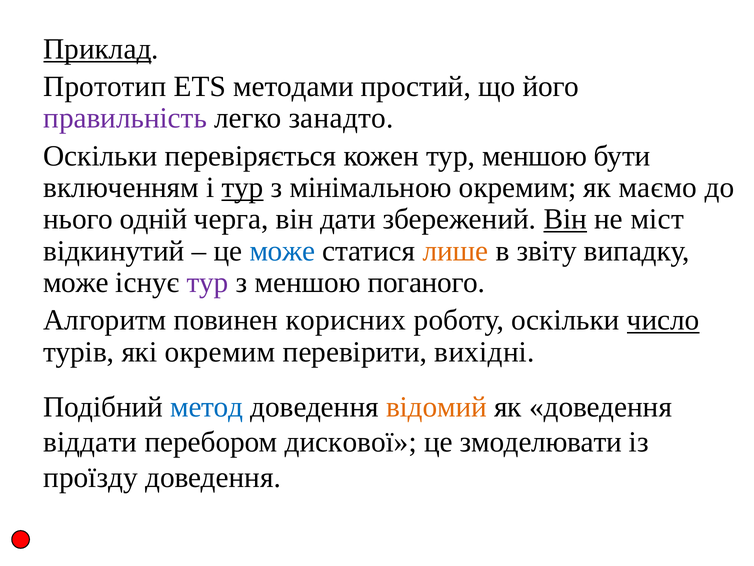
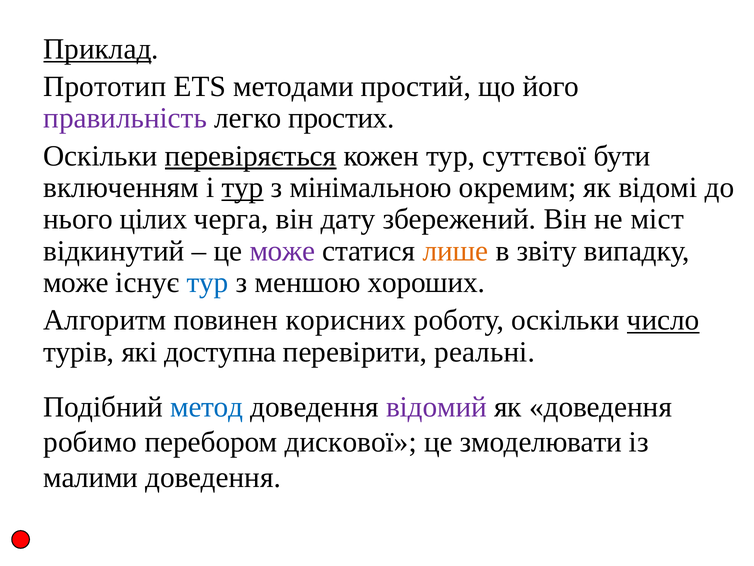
занадто: занадто -> простих
перевіряється underline: none -> present
тур меншою: меншою -> суттєвої
маємо: маємо -> відомі
одній: одній -> цілих
дати: дати -> дату
Він at (565, 219) underline: present -> none
може at (282, 251) colour: blue -> purple
тур at (208, 282) colour: purple -> blue
поганого: поганого -> хороших
які окремим: окремим -> доступна
вихідні: вихідні -> реальні
відомий colour: orange -> purple
віддати: віддати -> робимо
проїзду: проїзду -> малими
